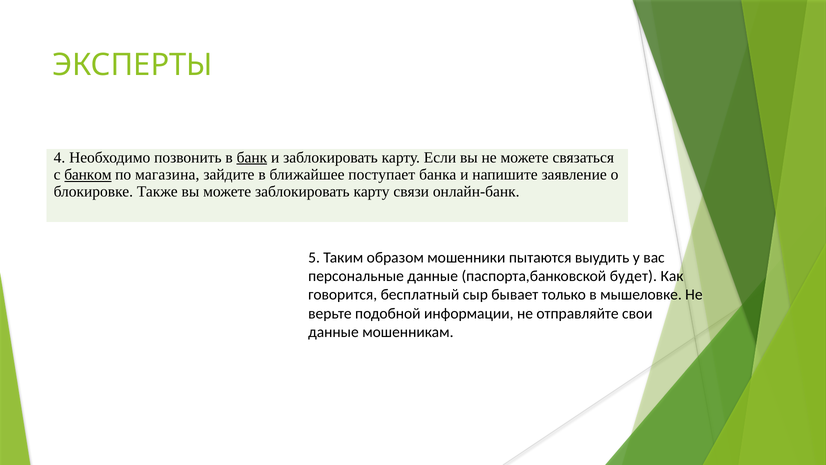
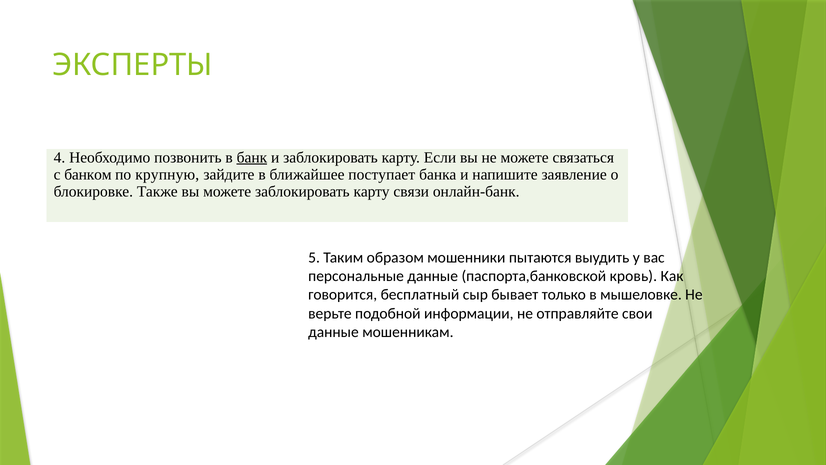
банком underline: present -> none
магазина: магазина -> крупную
будет: будет -> кровь
